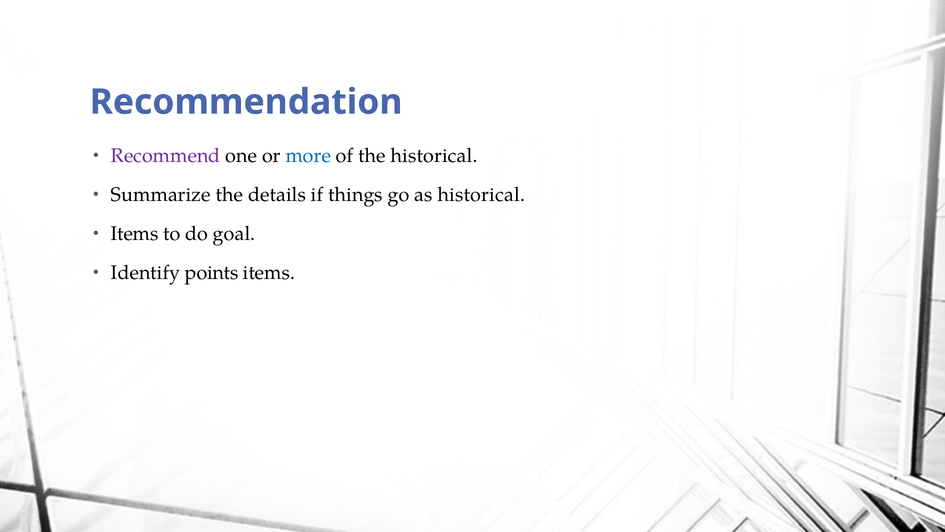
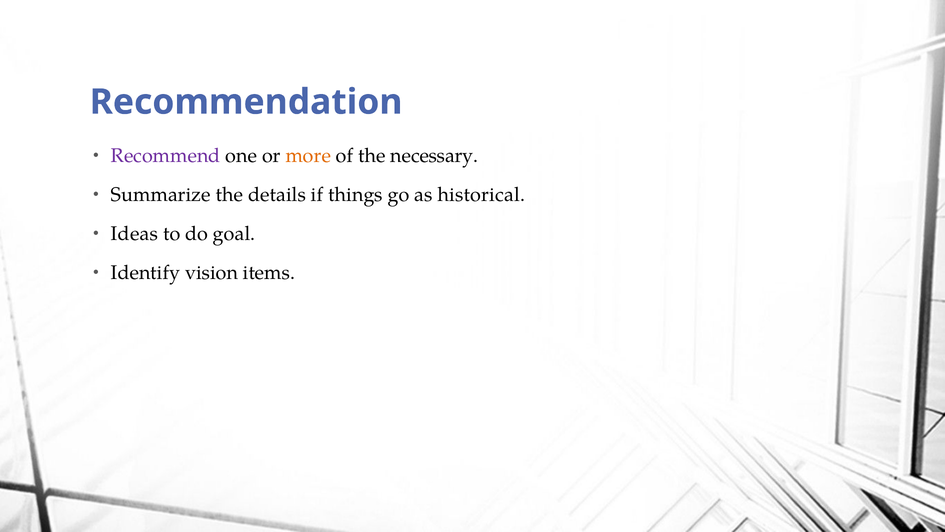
more colour: blue -> orange
the historical: historical -> necessary
Items at (135, 234): Items -> Ideas
points: points -> vision
